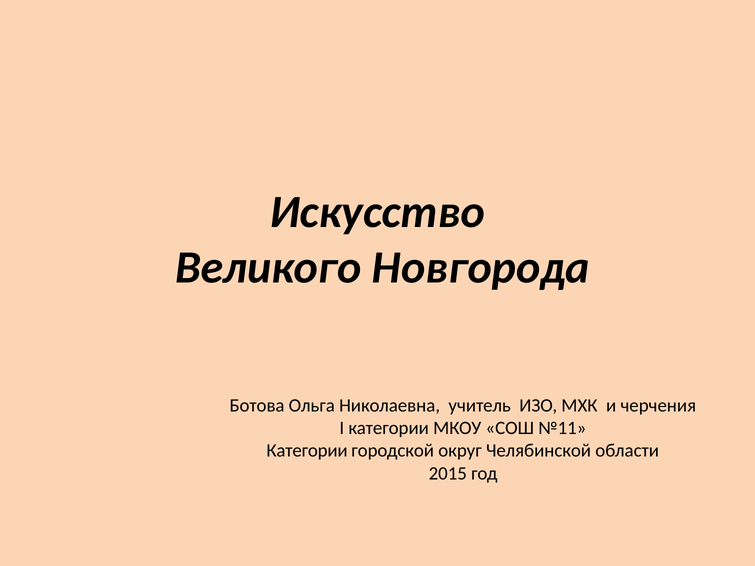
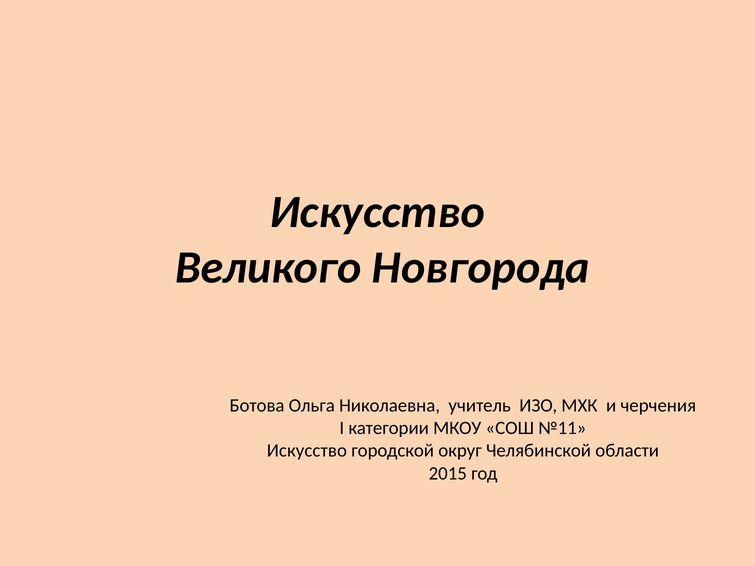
Категории at (307, 451): Категории -> Искусство
